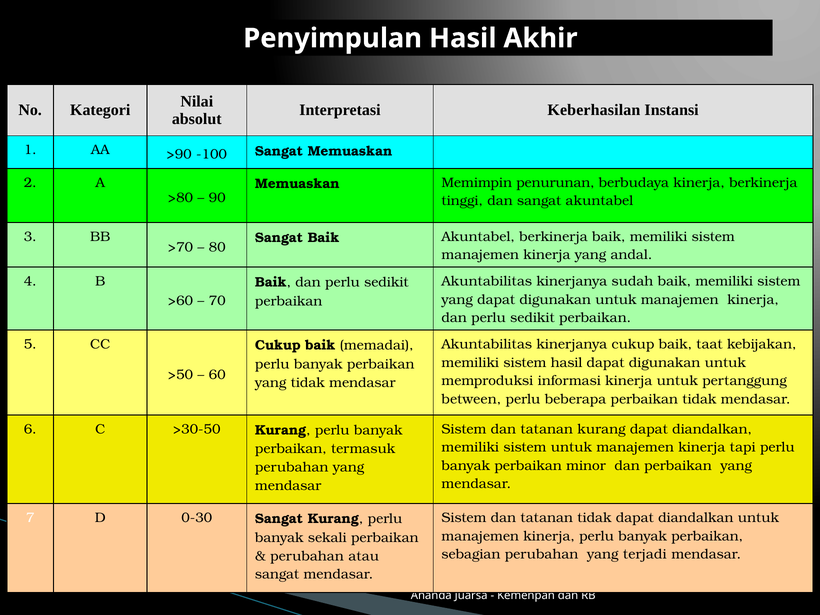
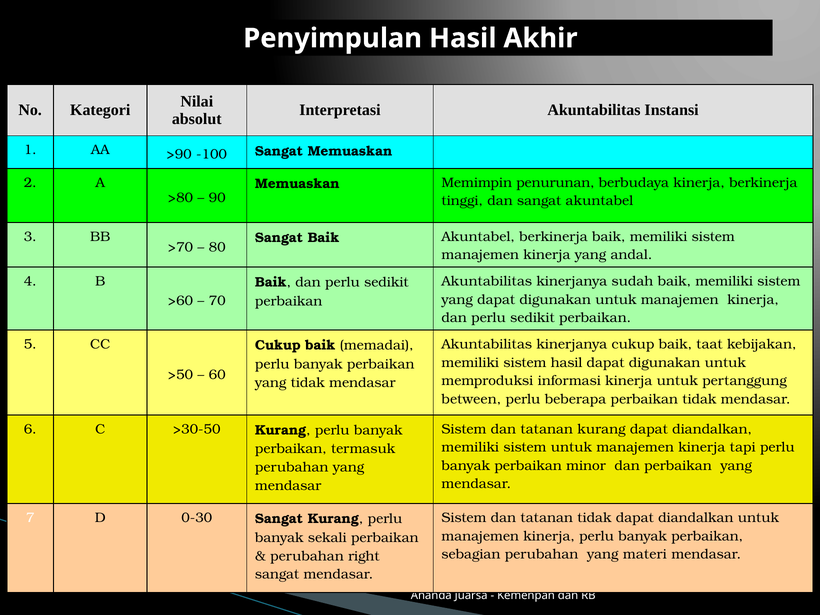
Interpretasi Keberhasilan: Keberhasilan -> Akuntabilitas
terjadi: terjadi -> materi
atau: atau -> right
